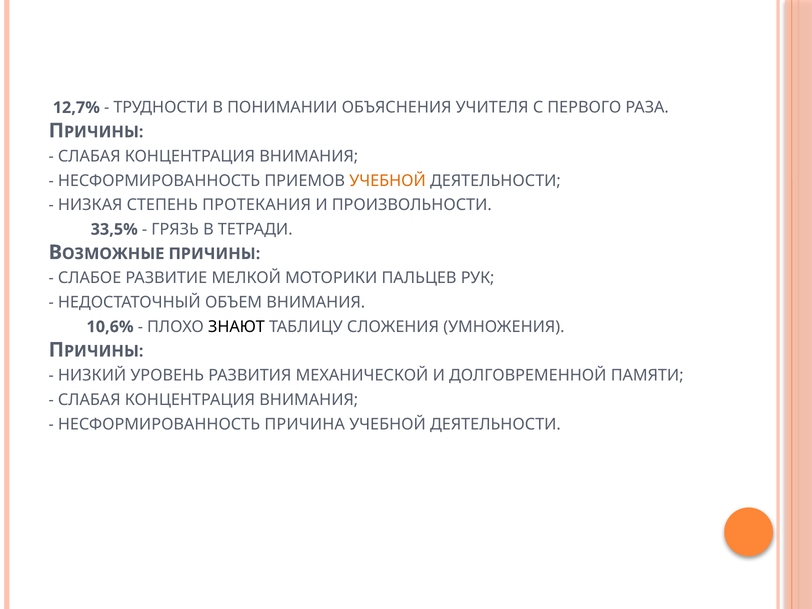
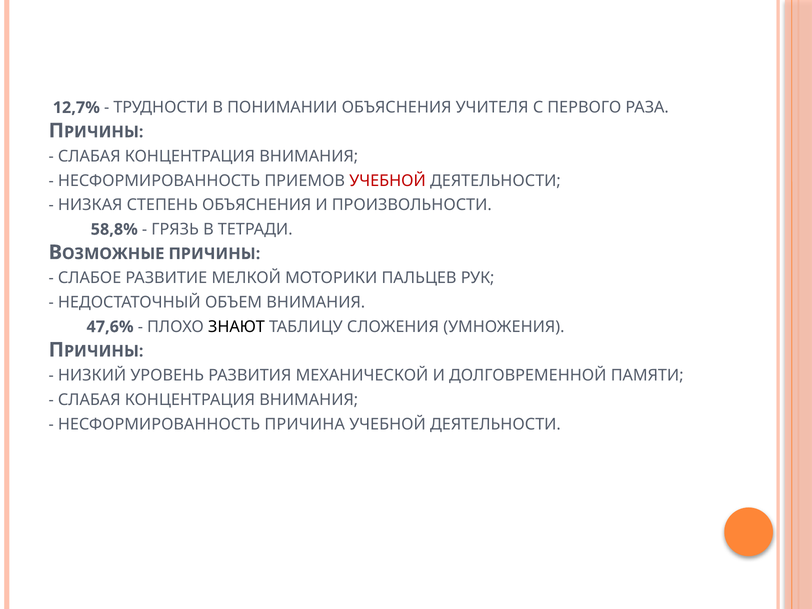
УЧЕБНОЙ at (388, 181) colour: orange -> red
СТЕПЕНЬ ПРОТЕКАНИЯ: ПРОТЕКАНИЯ -> ОБЪЯСНЕНИЯ
33,5%: 33,5% -> 58,8%
10,6%: 10,6% -> 47,6%
